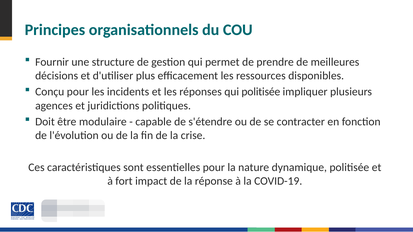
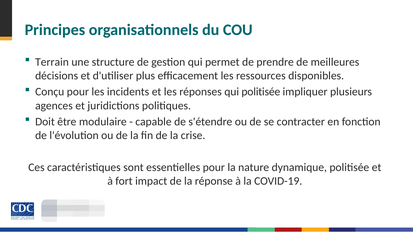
Fournir: Fournir -> Terrain
